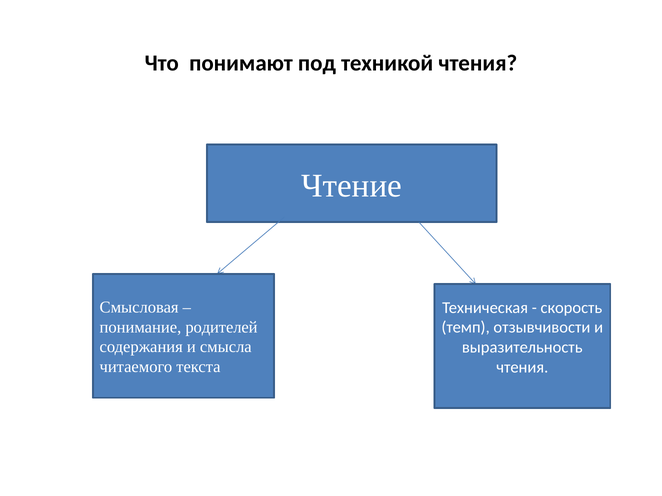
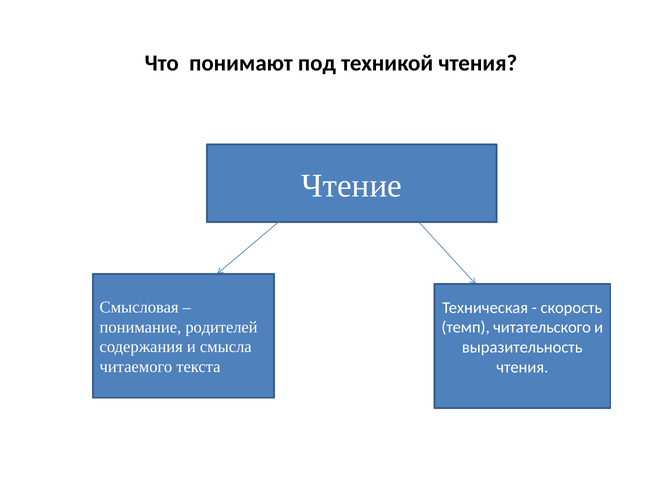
отзывчивости: отзывчивости -> читательского
